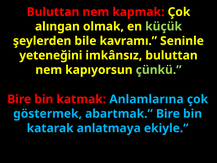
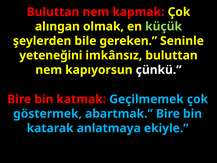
kavramı: kavramı -> gereken
çünkü colour: light green -> white
Anlamlarına: Anlamlarına -> Geçilmemek
